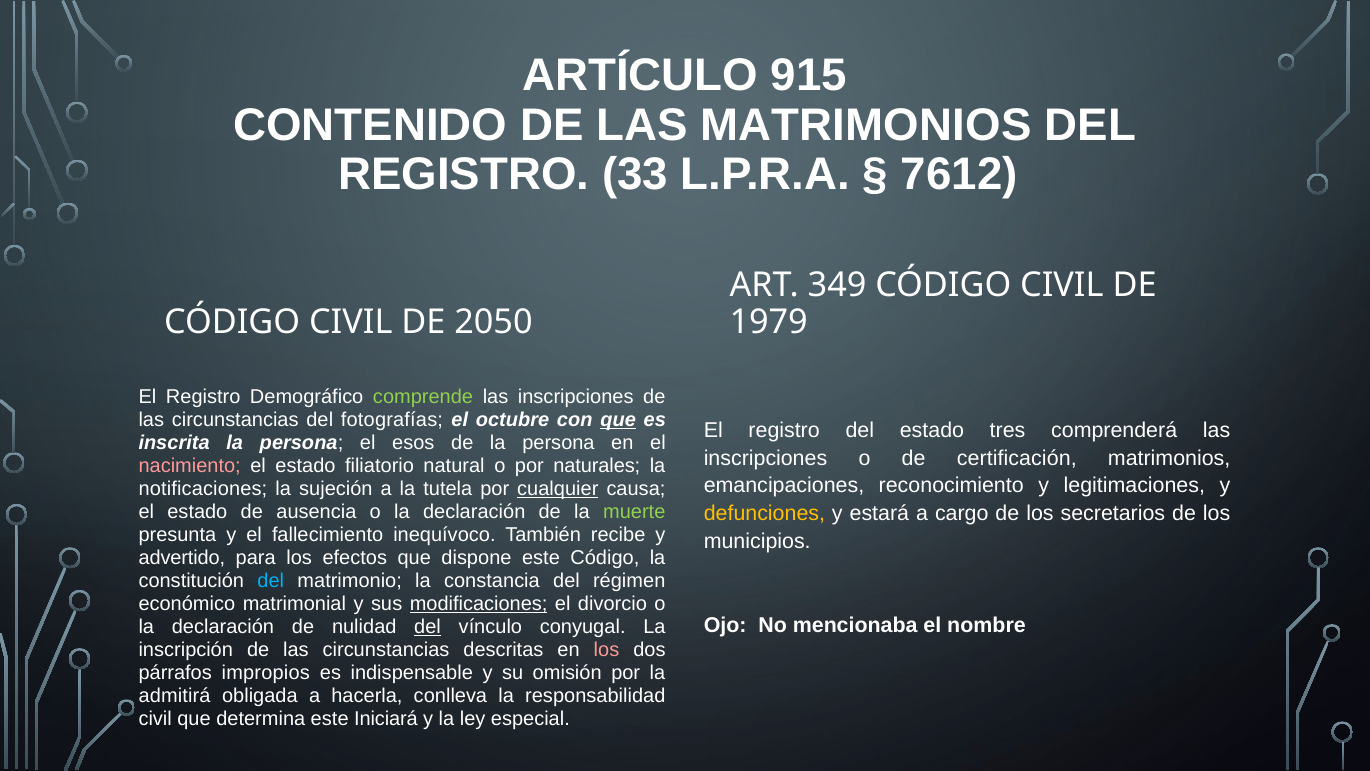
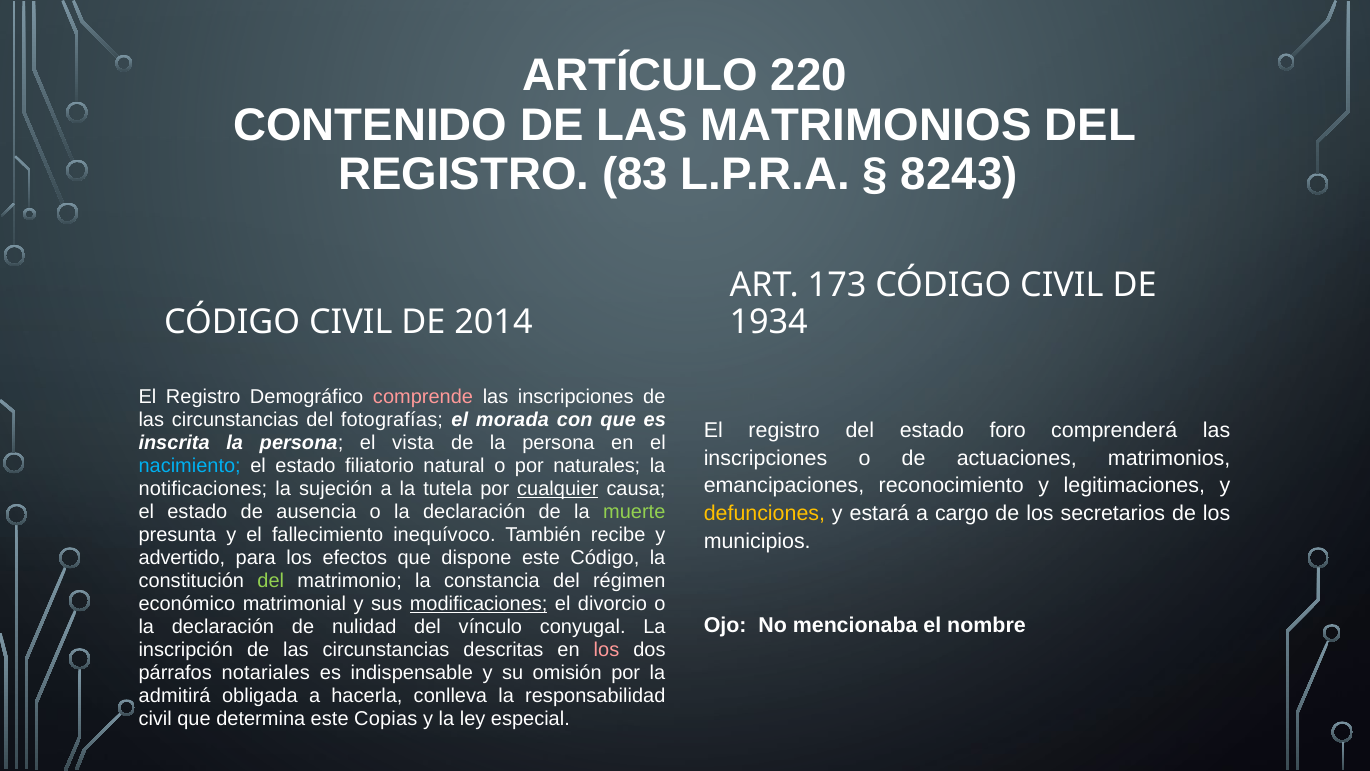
915: 915 -> 220
33: 33 -> 83
7612: 7612 -> 8243
349: 349 -> 173
2050: 2050 -> 2014
1979: 1979 -> 1934
comprende colour: light green -> pink
octubre: octubre -> morada
que at (618, 420) underline: present -> none
tres: tres -> foro
esos: esos -> vista
certificación: certificación -> actuaciones
nacimiento colour: pink -> light blue
del at (271, 581) colour: light blue -> light green
del at (428, 627) underline: present -> none
impropios: impropios -> notariales
Iniciará: Iniciará -> Copias
